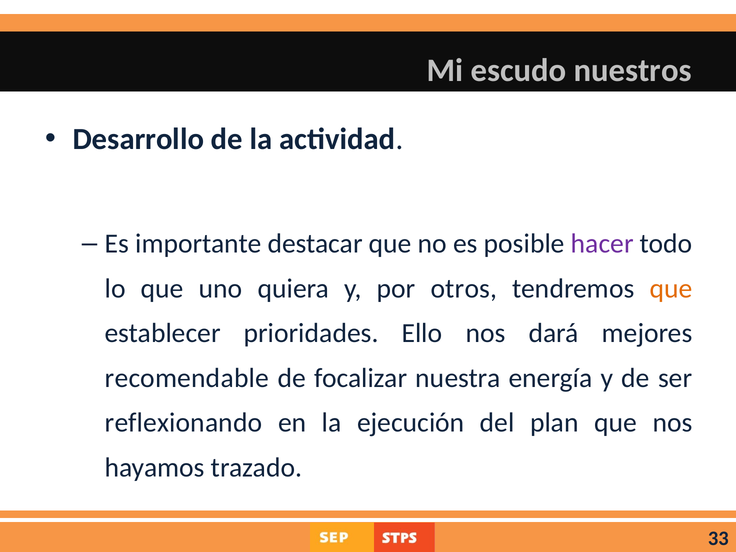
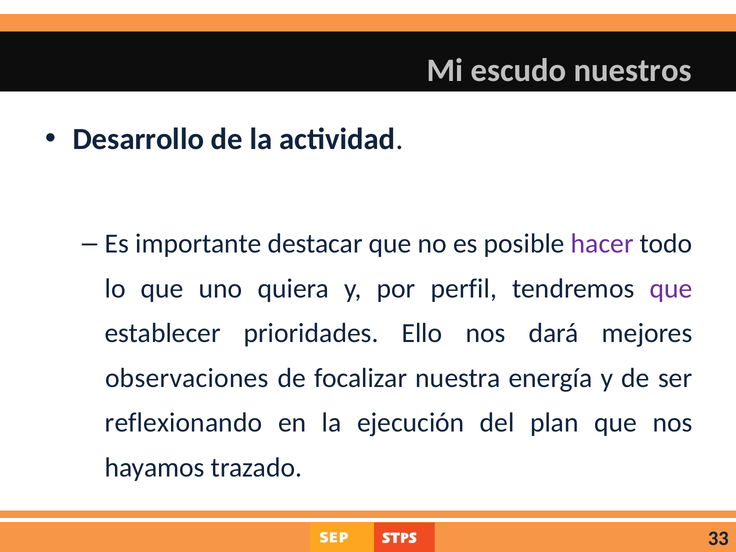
otros: otros -> perfil
que at (671, 289) colour: orange -> purple
recomendable: recomendable -> observaciones
